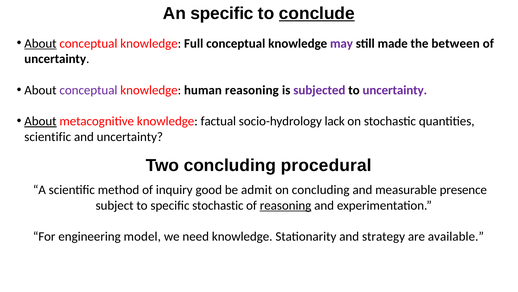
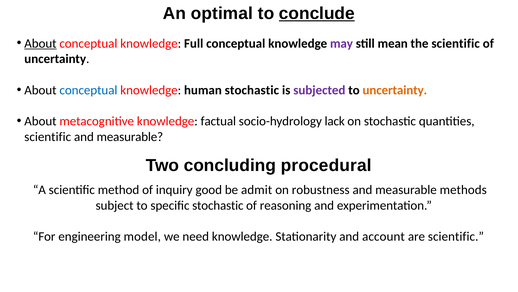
An specific: specific -> optimal
made: made -> mean
the between: between -> scientific
conceptual at (88, 90) colour: purple -> blue
human reasoning: reasoning -> stochastic
uncertainty at (395, 90) colour: purple -> orange
About at (40, 121) underline: present -> none
uncertainty at (130, 137): uncertainty -> measurable
on concluding: concluding -> robustness
presence: presence -> methods
reasoning at (286, 205) underline: present -> none
strategy: strategy -> account
are available: available -> scientific
